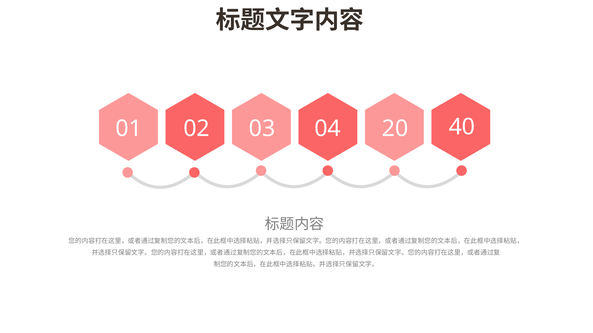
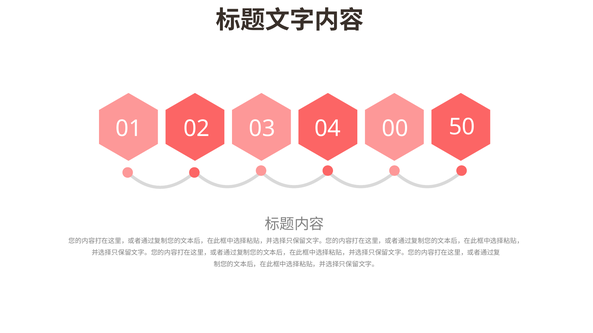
20: 20 -> 00
40: 40 -> 50
